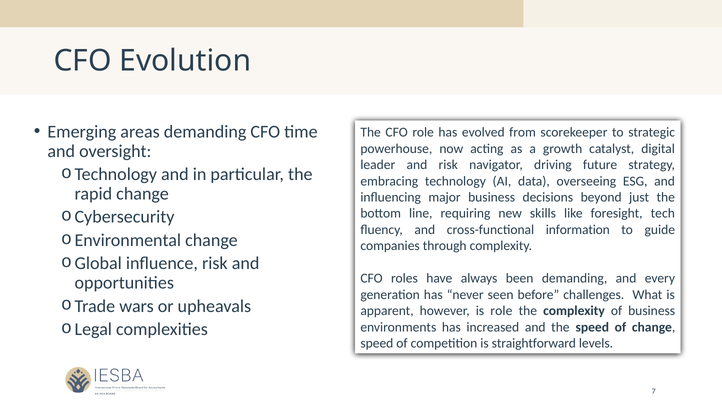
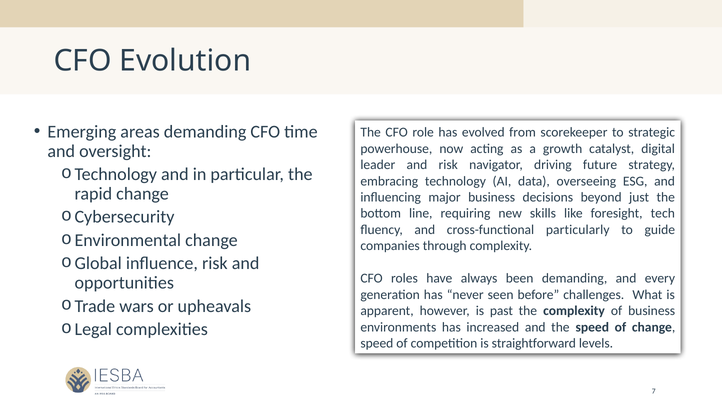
information: information -> particularly
is role: role -> past
